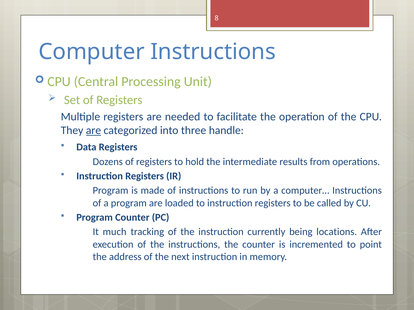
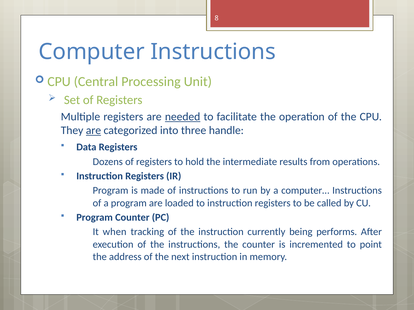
needed underline: none -> present
much: much -> when
locations: locations -> performs
